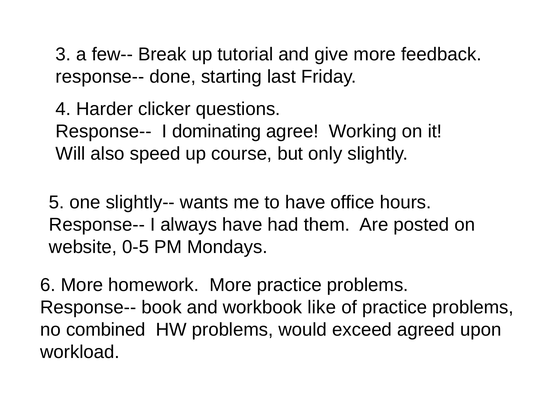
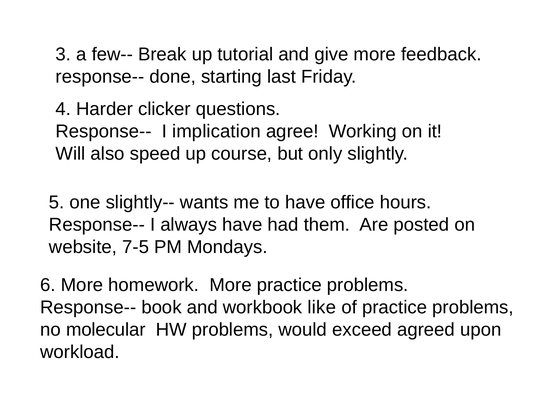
dominating: dominating -> implication
0-5: 0-5 -> 7-5
combined: combined -> molecular
